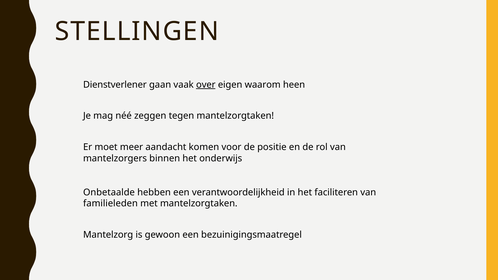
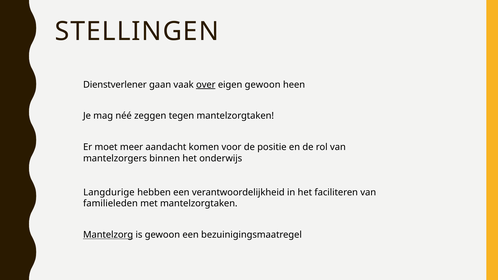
eigen waarom: waarom -> gewoon
Onbetaalde: Onbetaalde -> Langdurige
Mantelzorg underline: none -> present
